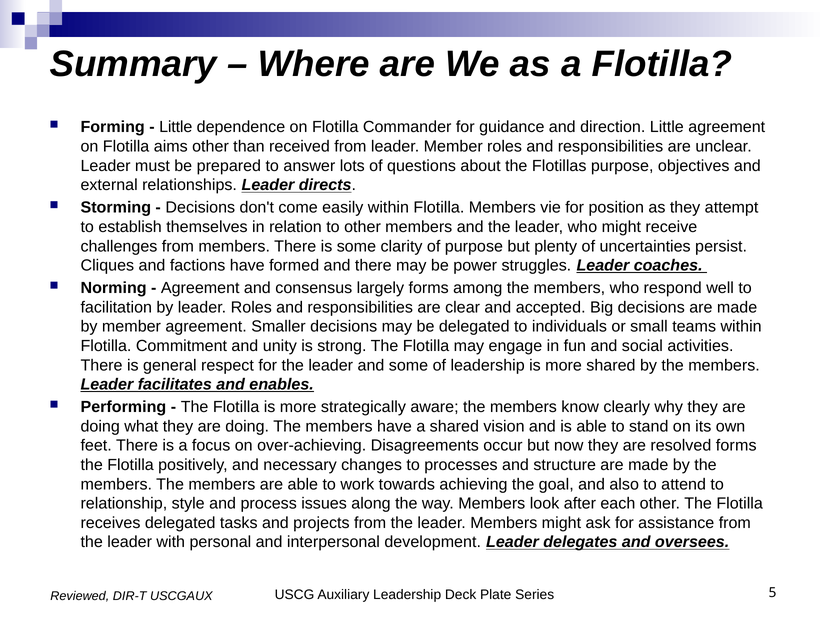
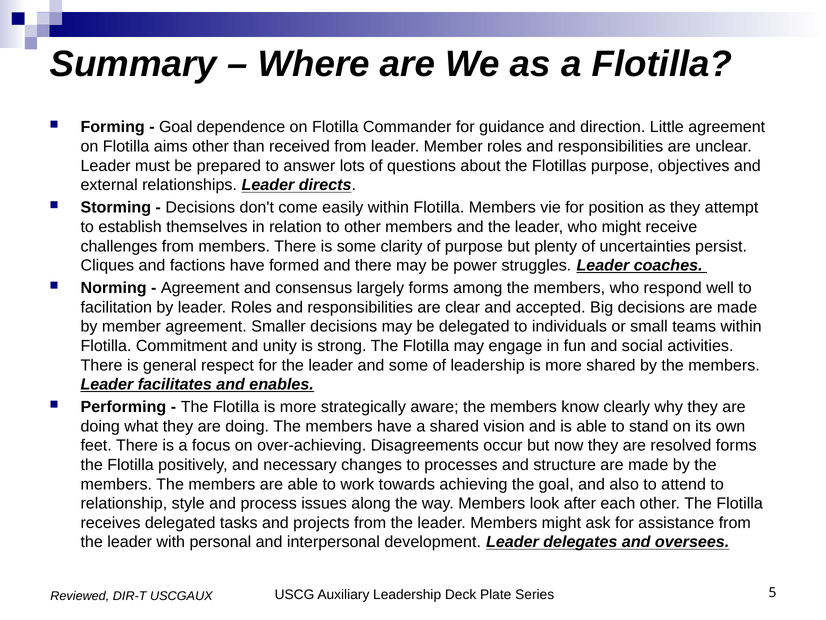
Little at (176, 127): Little -> Goal
